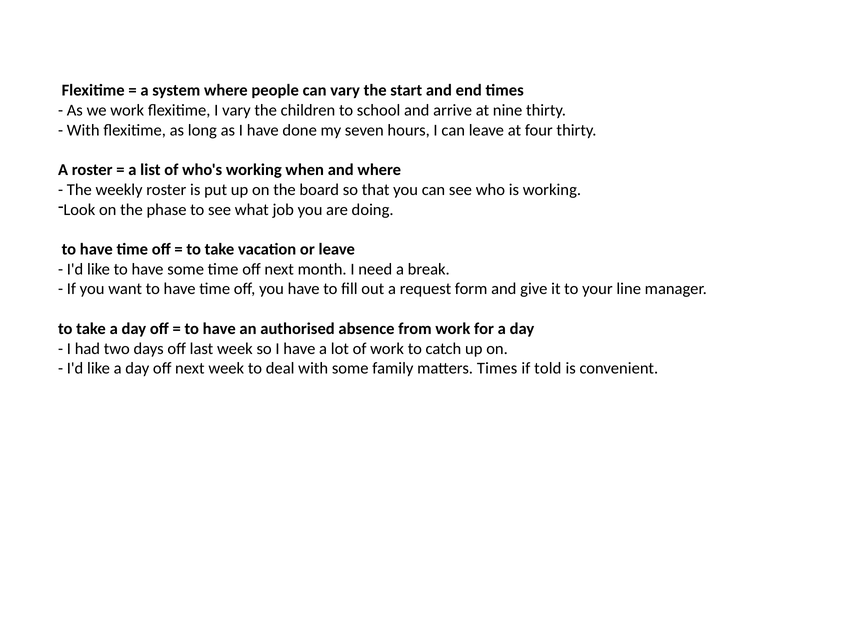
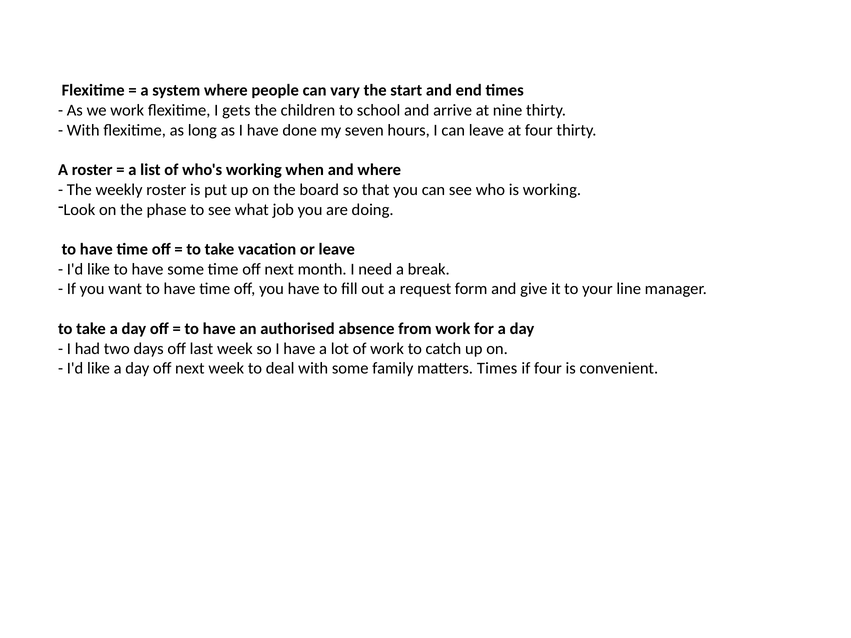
I vary: vary -> gets
if told: told -> four
